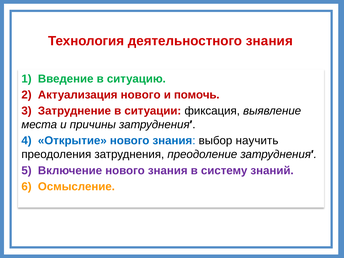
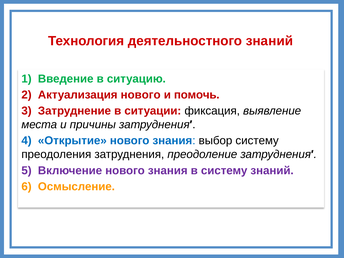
деятельностного знания: знания -> знаний
выбор научить: научить -> систему
